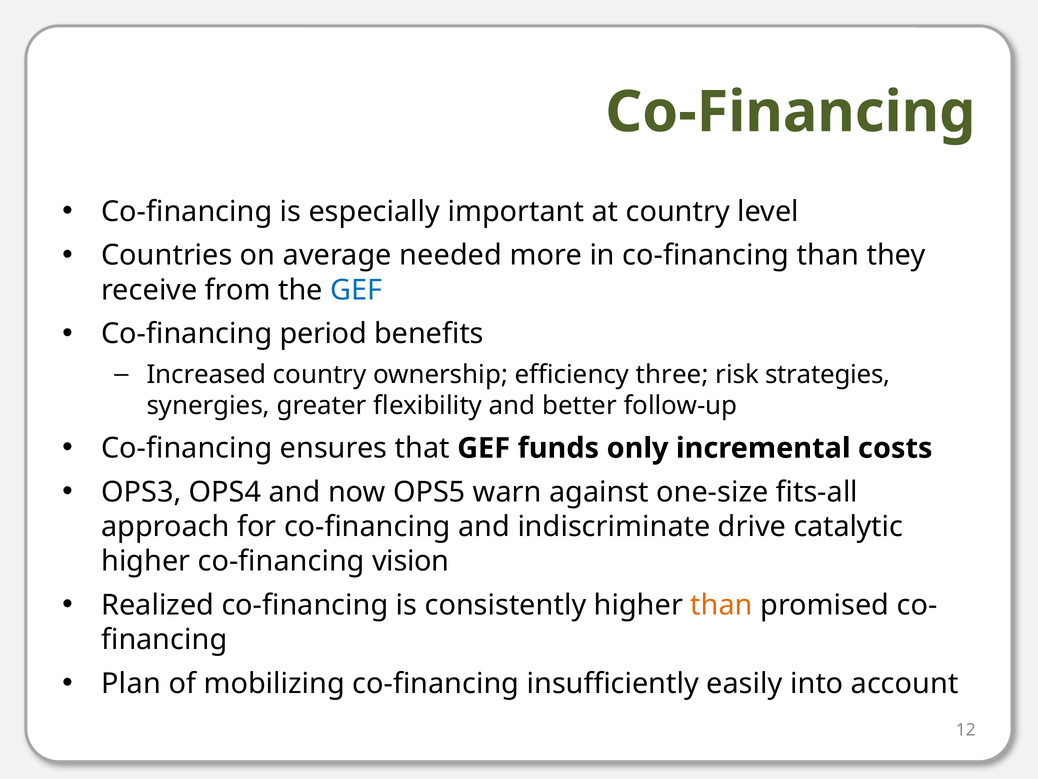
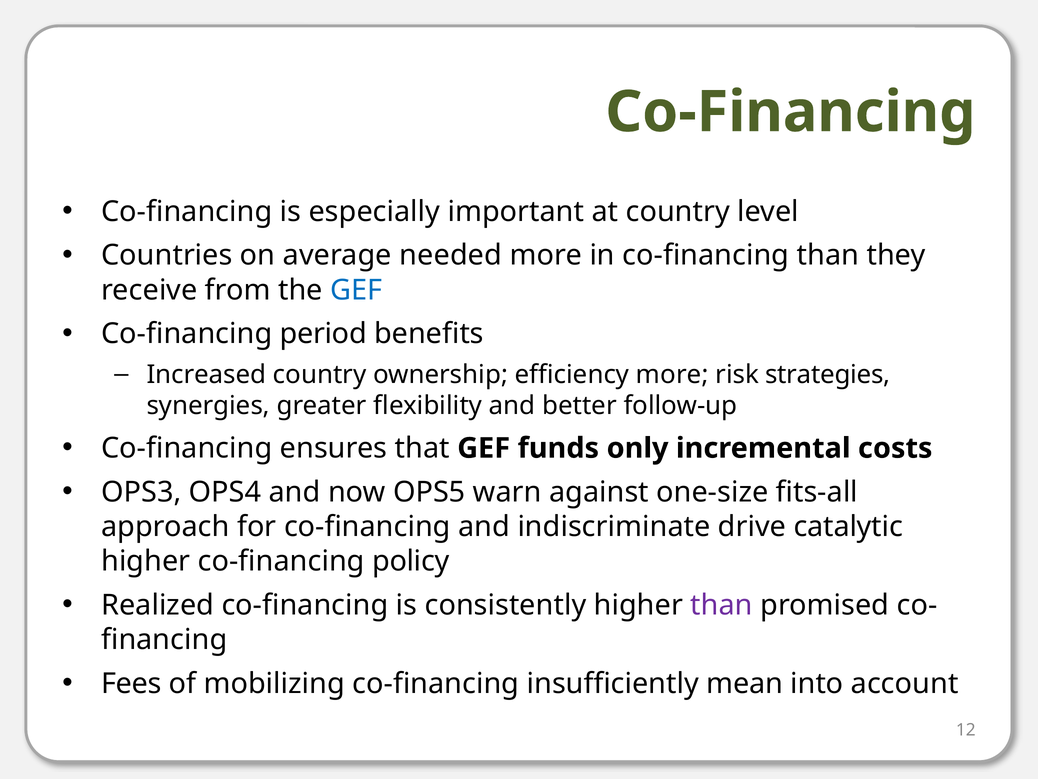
efficiency three: three -> more
vision: vision -> policy
than at (722, 605) colour: orange -> purple
Plan: Plan -> Fees
easily: easily -> mean
